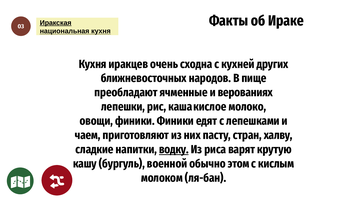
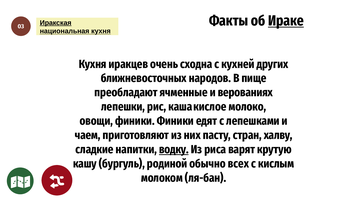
Ираке underline: none -> present
военной: военной -> родиной
этом: этом -> всех
